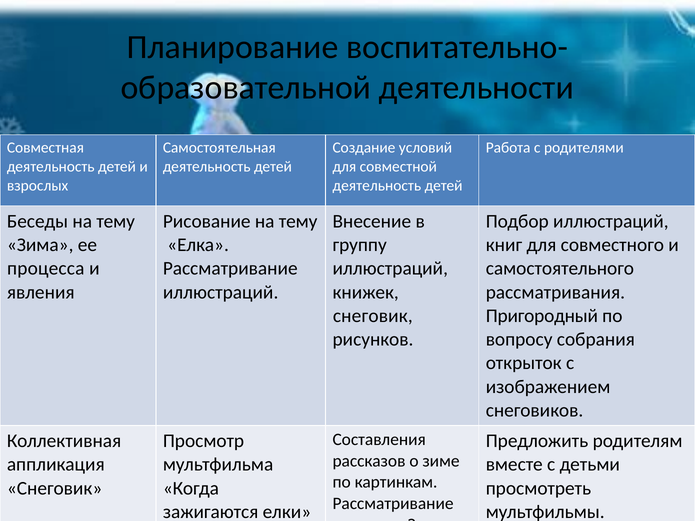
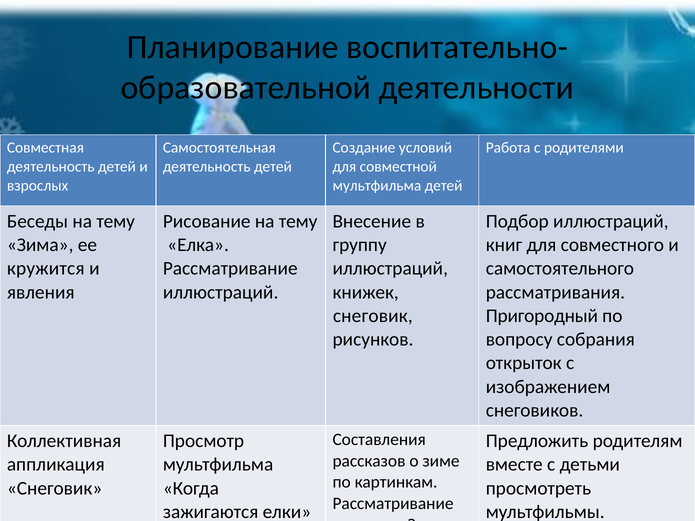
деятельность at (377, 186): деятельность -> мультфильма
процесса: процесса -> кружится
